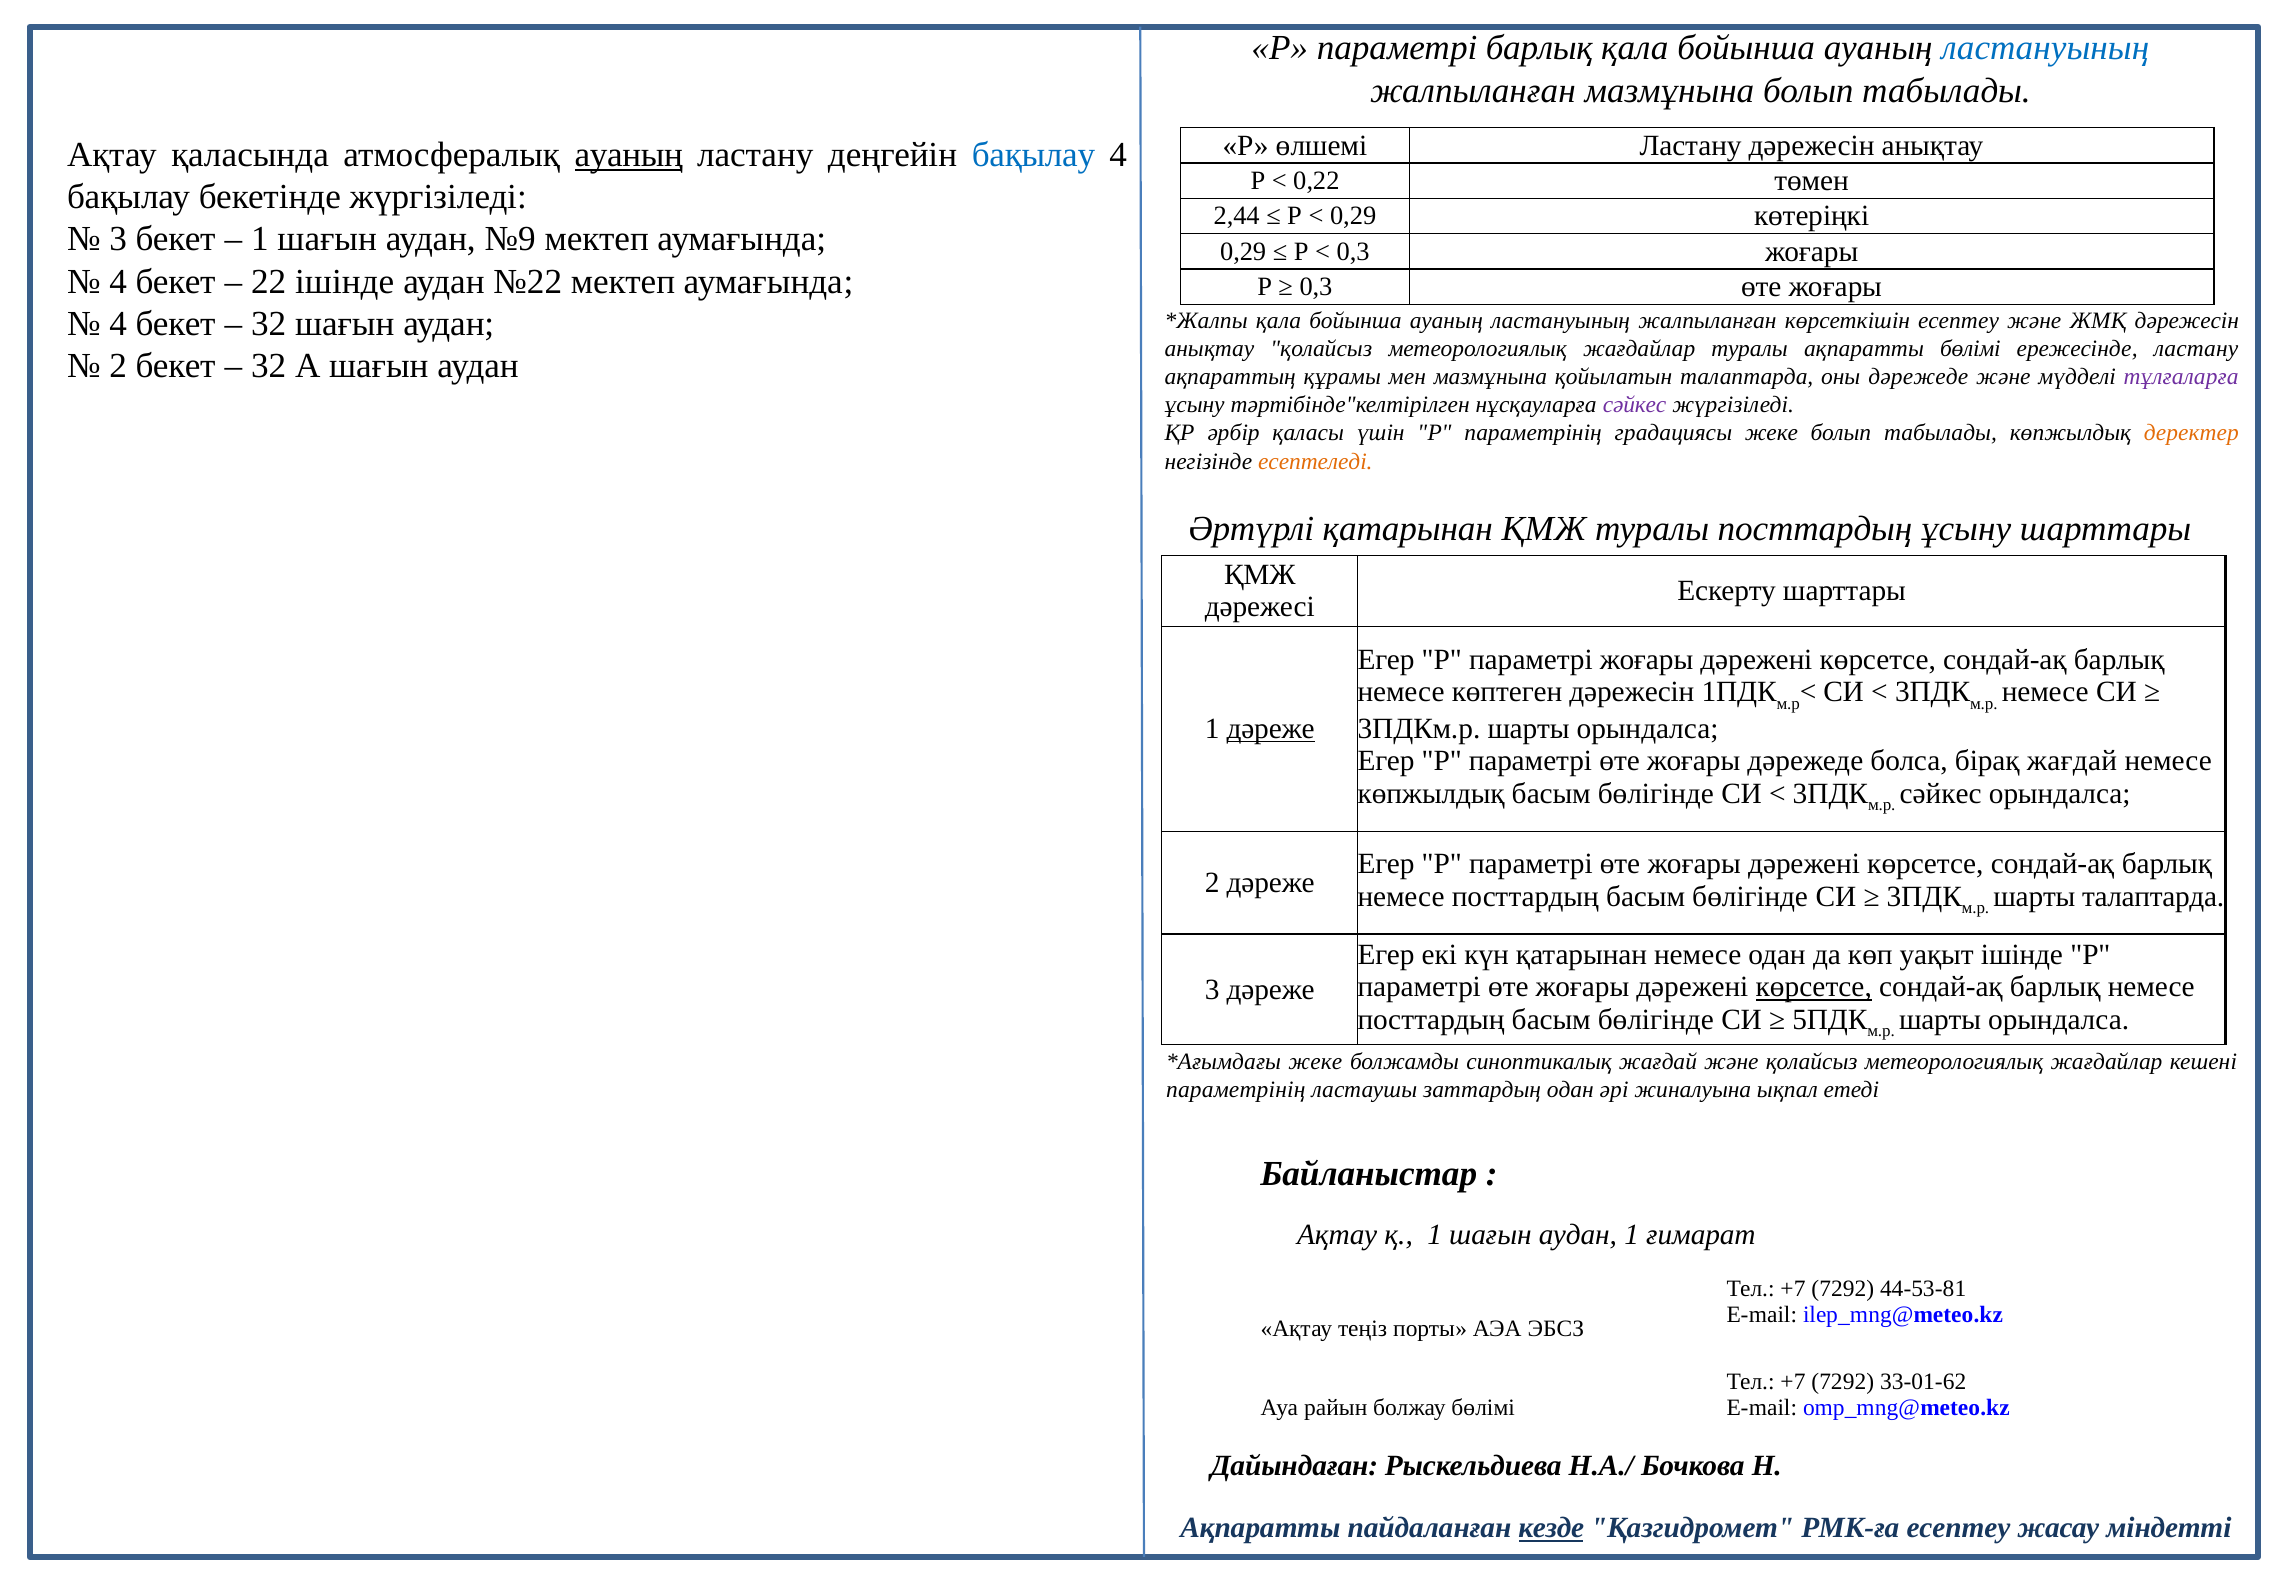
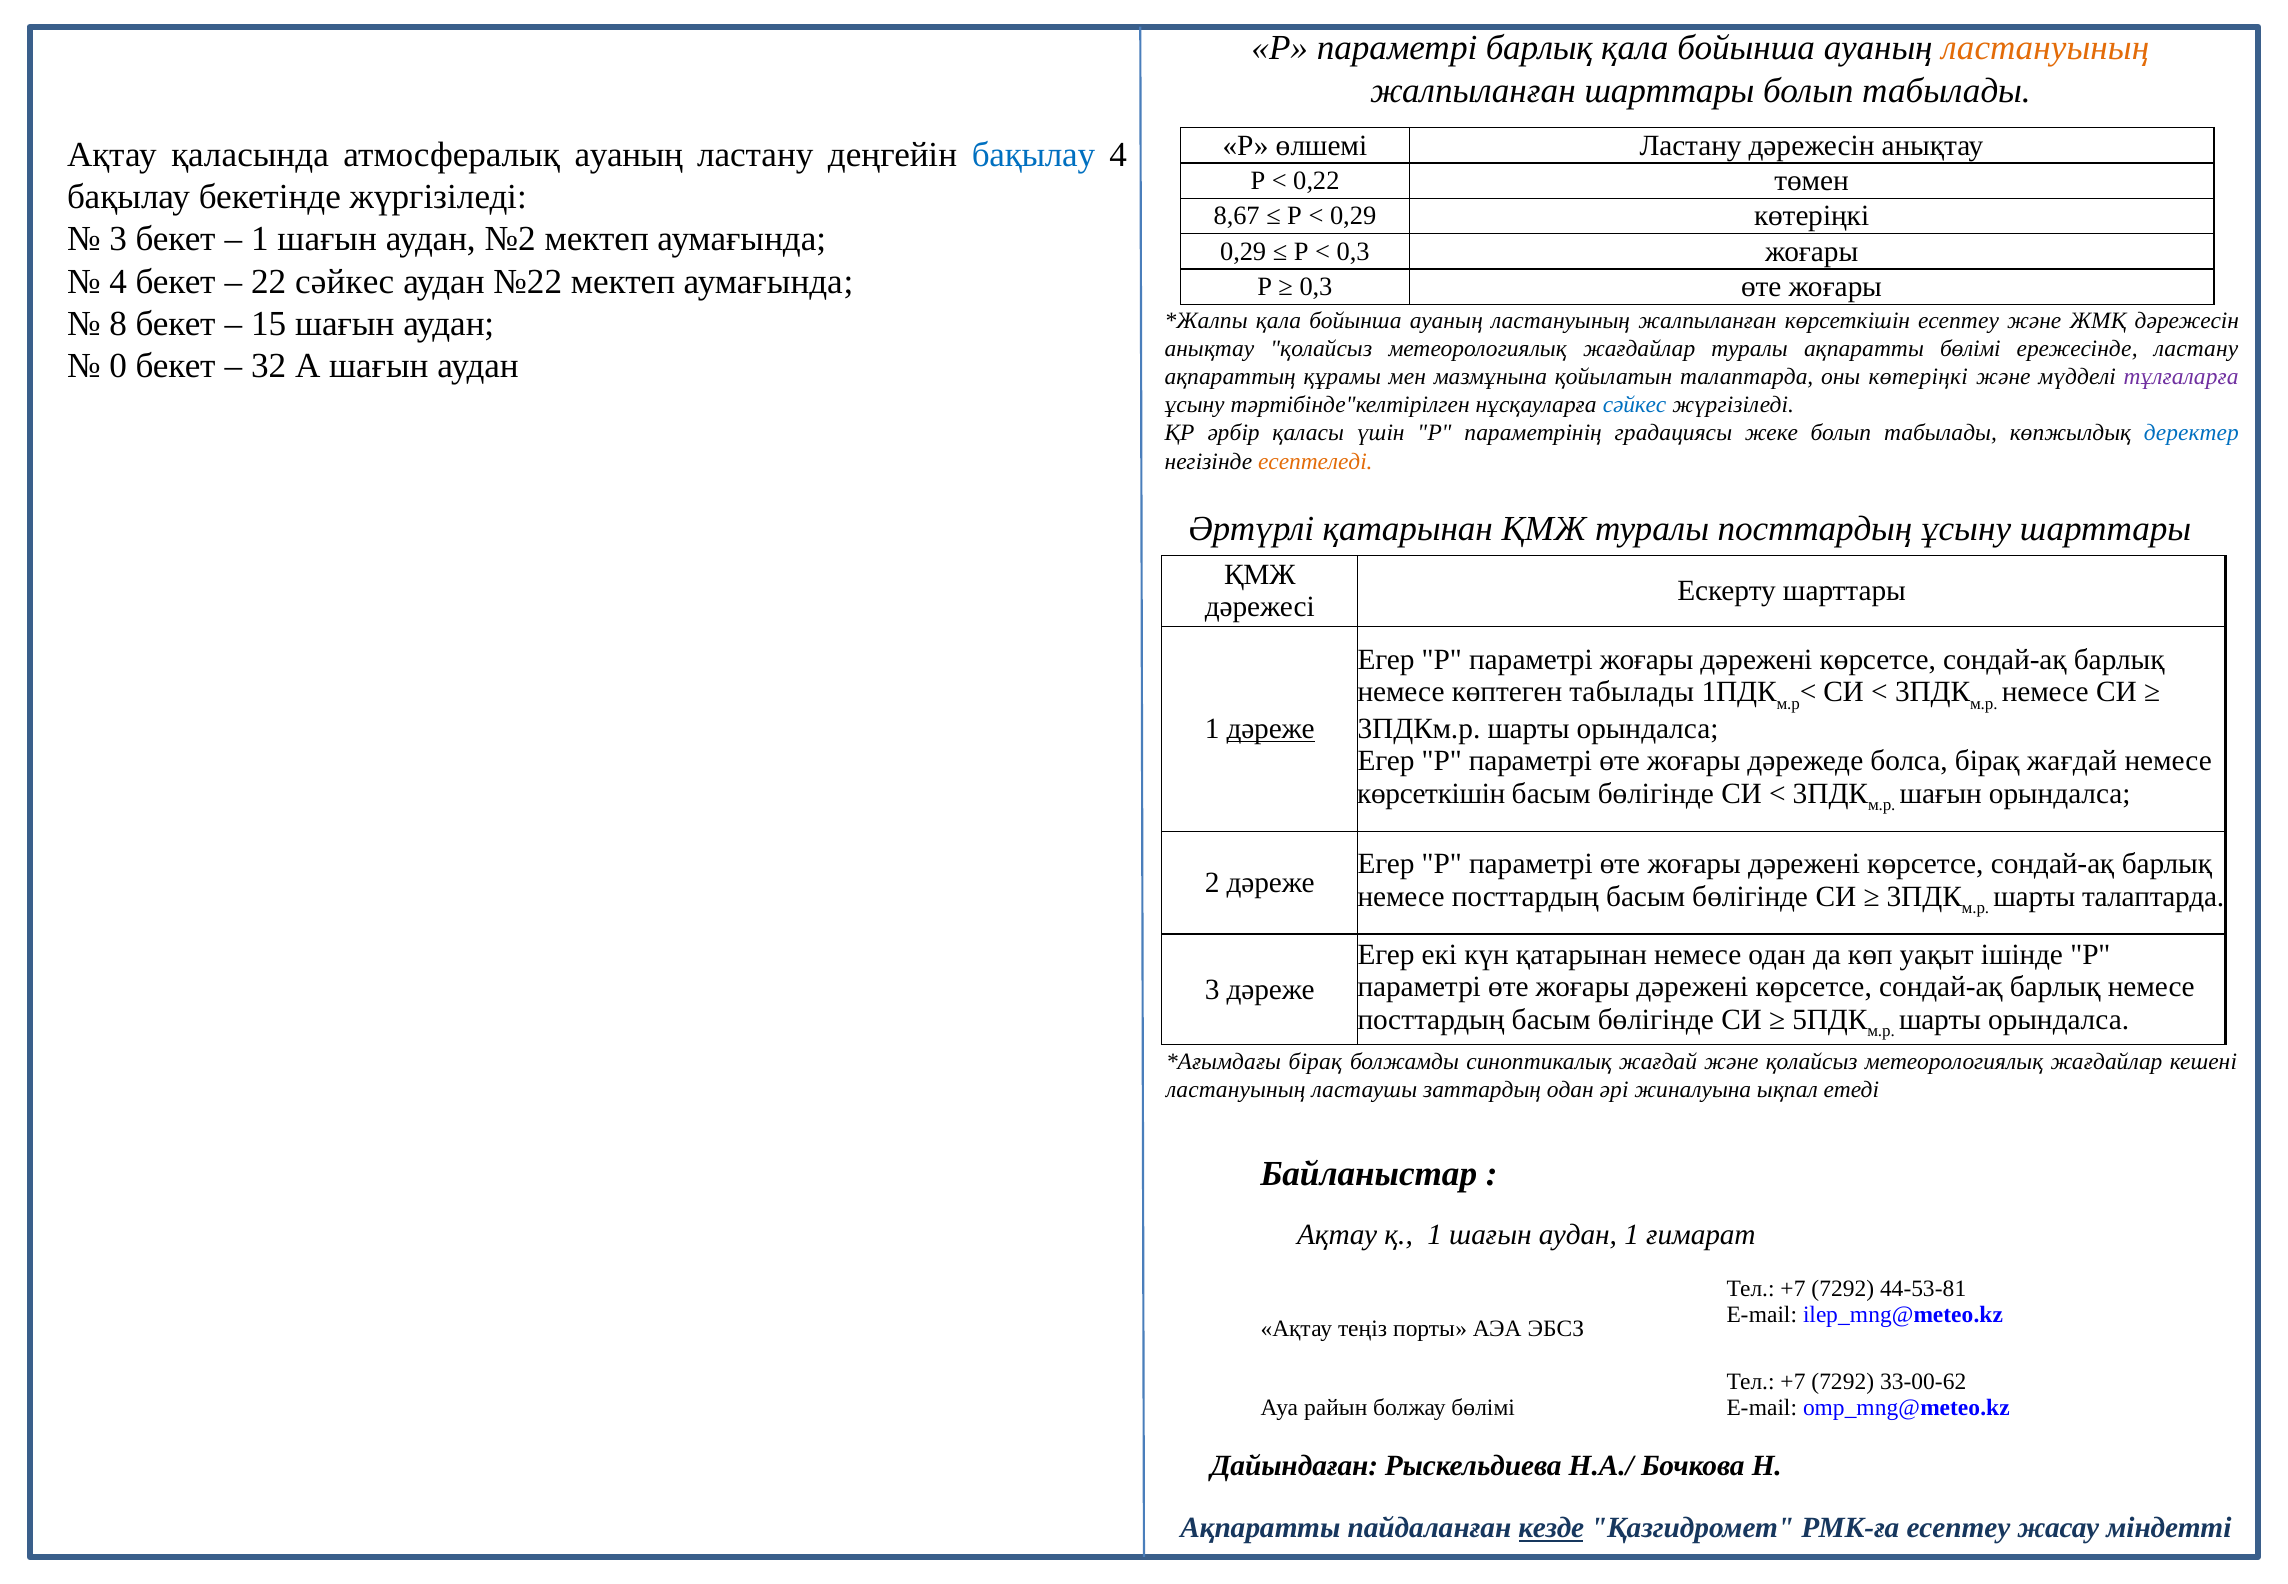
ластануының at (2045, 48) colour: blue -> orange
жалпыланған мазмұнына: мазмұнына -> шарттары
ауаның at (629, 155) underline: present -> none
2,44: 2,44 -> 8,67
№9: №9 -> №2
22 ішінде: ішінде -> сәйкес
4 at (118, 324): 4 -> 8
32 at (269, 324): 32 -> 15
2 at (118, 366): 2 -> 0
оны дәрежеде: дәрежеде -> көтеріңкі
сәйкес at (1635, 405) colour: purple -> blue
деректер colour: orange -> blue
көптеген дәрежесін: дәрежесін -> табылады
көпжылдық at (1431, 794): көпжылдық -> көрсеткішін
сәйкес at (1941, 794): сәйкес -> шағын
көрсетсе at (1814, 987) underline: present -> none
жеке at (1315, 1062): жеке -> бірақ
параметрінің at (1236, 1090): параметрінің -> ластануының
33-01-62: 33-01-62 -> 33-00-62
